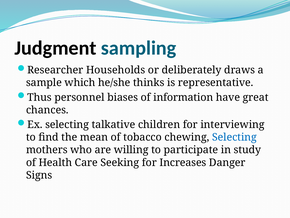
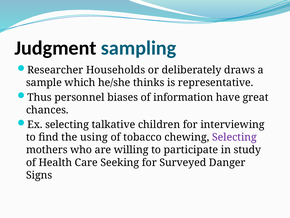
mean: mean -> using
Selecting at (234, 137) colour: blue -> purple
Increases: Increases -> Surveyed
